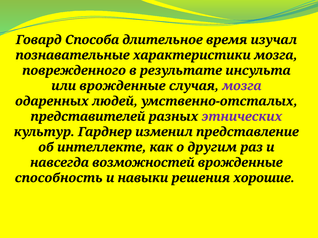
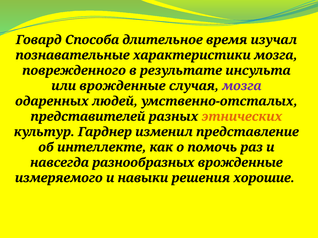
этнических colour: purple -> orange
другим: другим -> помочь
возможностей: возможностей -> разнообразных
способность: способность -> измеряемого
